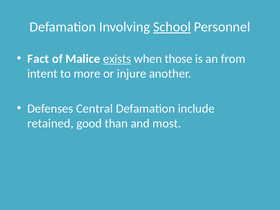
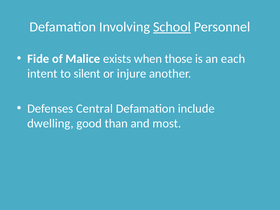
Fact: Fact -> Fide
exists underline: present -> none
from: from -> each
more: more -> silent
retained: retained -> dwelling
